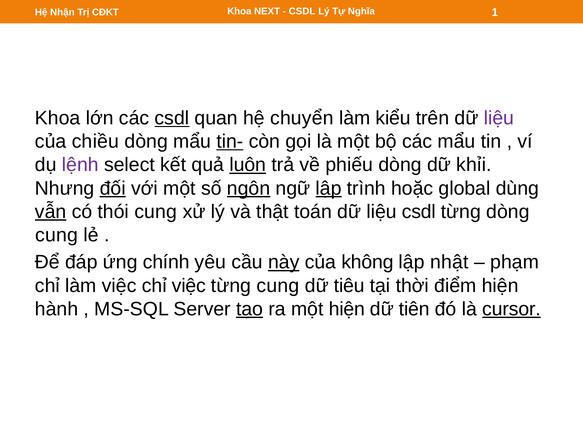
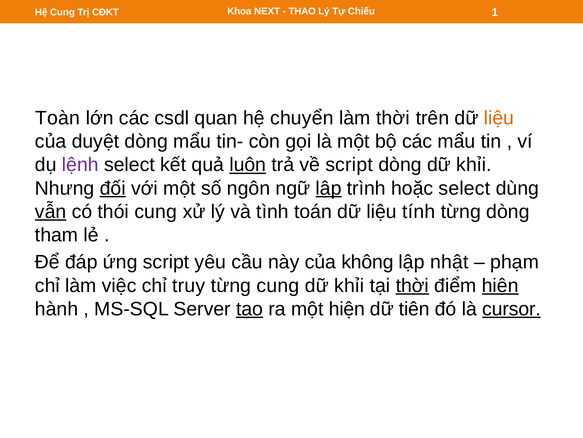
CSDL at (302, 11): CSDL -> THAO
Nghĩa: Nghĩa -> Chiếu
Hệ Nhận: Nhận -> Cung
Khoa at (58, 118): Khoa -> Toàn
csdl at (172, 118) underline: present -> none
làm kiểu: kiểu -> thời
liệu at (499, 118) colour: purple -> orange
chiều: chiều -> duyệt
tin- underline: present -> none
về phiếu: phiếu -> script
ngôn underline: present -> none
hoặc global: global -> select
thật: thật -> tình
liệu csdl: csdl -> tính
cung at (56, 235): cung -> tham
ứng chính: chính -> script
này underline: present -> none
chỉ việc: việc -> truy
tiêu at (349, 285): tiêu -> khỉi
thời at (412, 285) underline: none -> present
hiện at (500, 285) underline: none -> present
